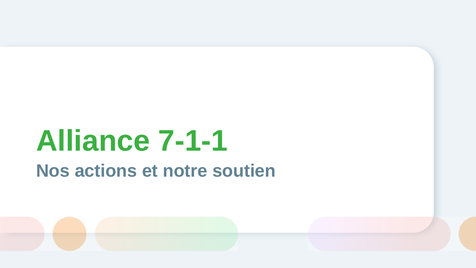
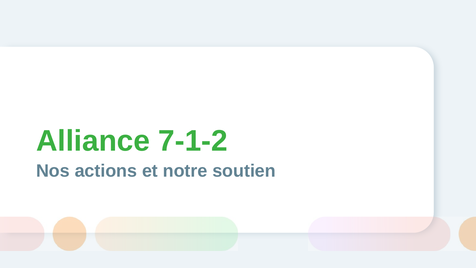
7-1-1: 7-1-1 -> 7-1-2
